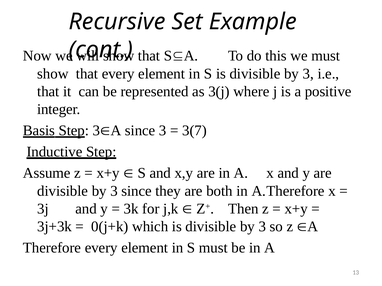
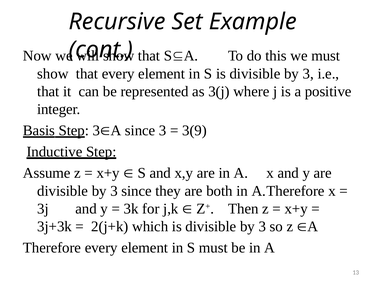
3(7: 3(7 -> 3(9
0(j+k: 0(j+k -> 2(j+k
